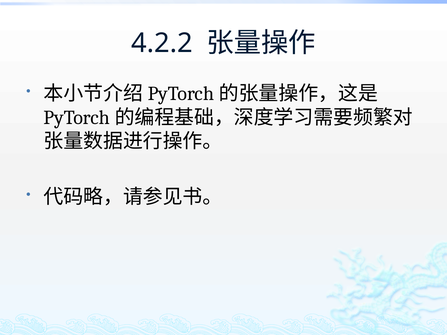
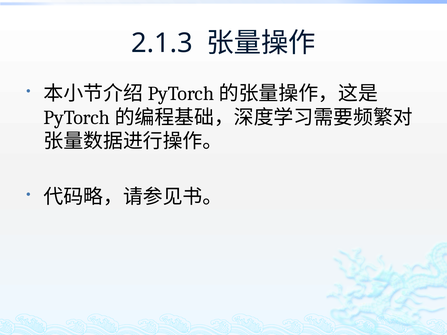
4.2.2: 4.2.2 -> 2.1.3
